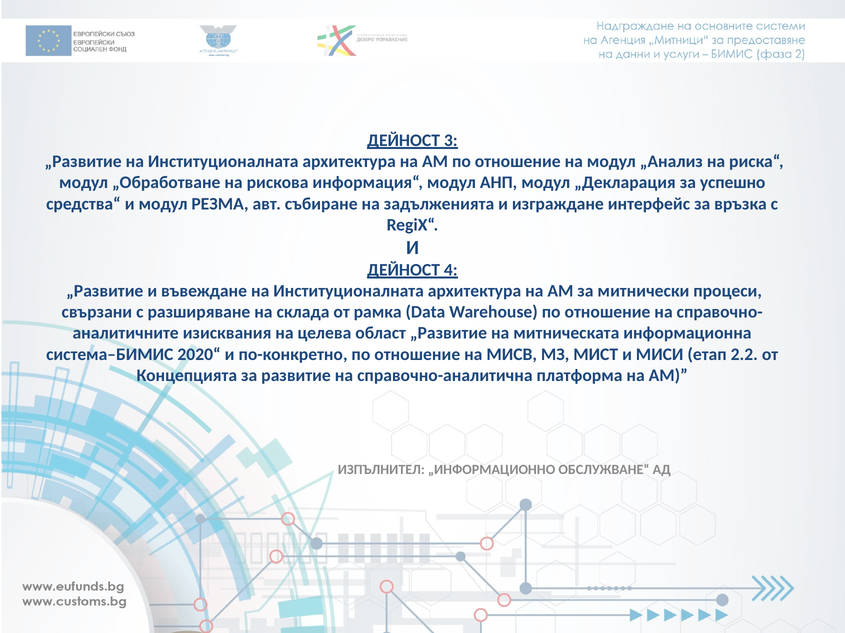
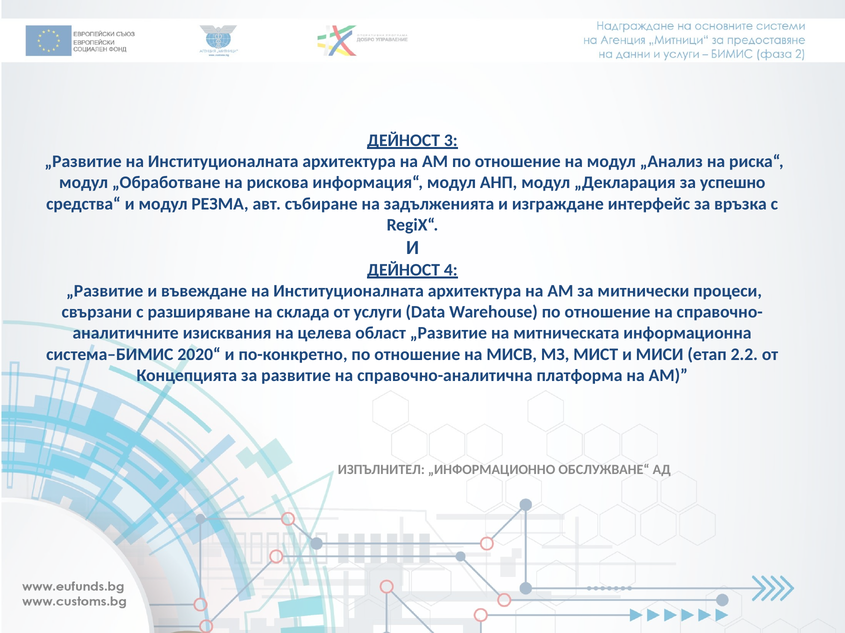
рамка: рамка -> услуги
